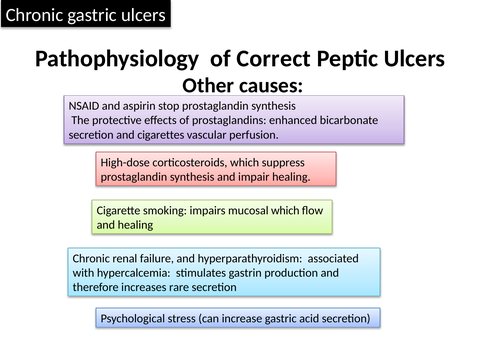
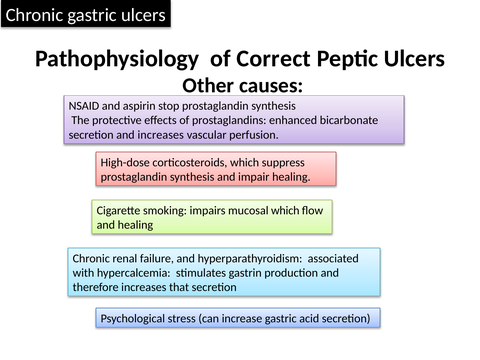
and cigarettes: cigarettes -> increases
rare: rare -> that
